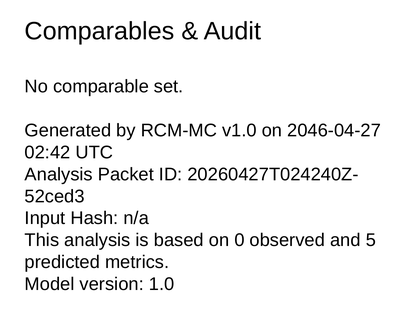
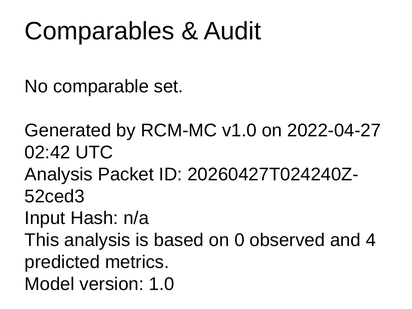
2046-04-27: 2046-04-27 -> 2022-04-27
5: 5 -> 4
